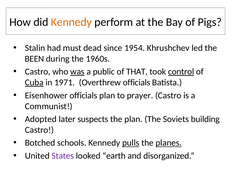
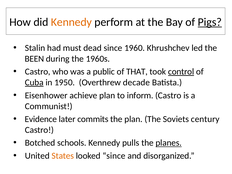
Pigs underline: none -> present
1954: 1954 -> 1960
was underline: present -> none
1971: 1971 -> 1950
Overthrew officials: officials -> decade
Eisenhower officials: officials -> achieve
prayer: prayer -> inform
Adopted: Adopted -> Evidence
suspects: suspects -> commits
building: building -> century
pulls underline: present -> none
States colour: purple -> orange
looked earth: earth -> since
